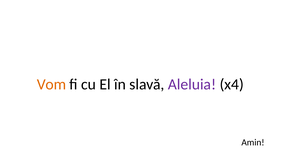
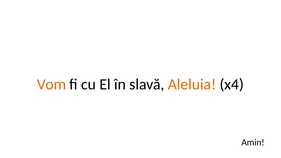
Aleluia colour: purple -> orange
